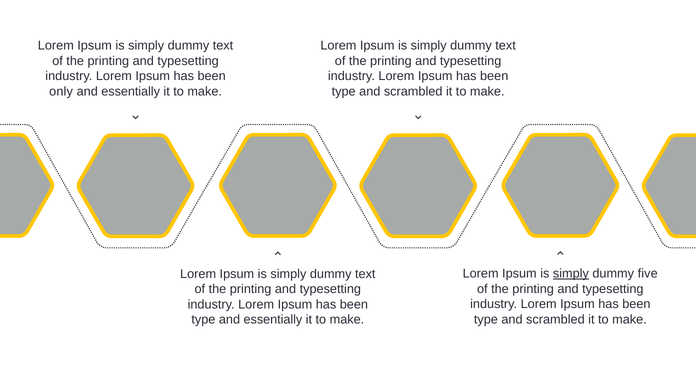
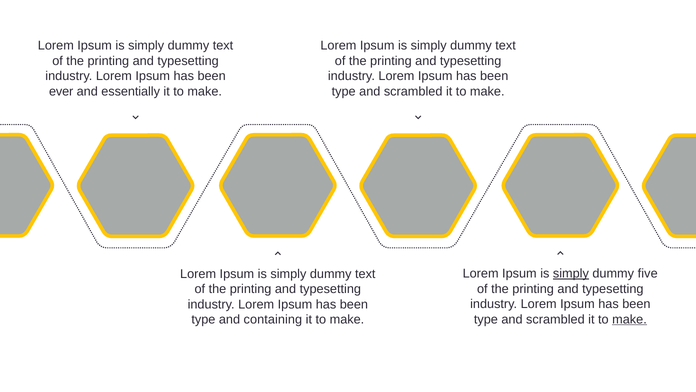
only: only -> ever
make at (629, 319) underline: none -> present
type and essentially: essentially -> containing
